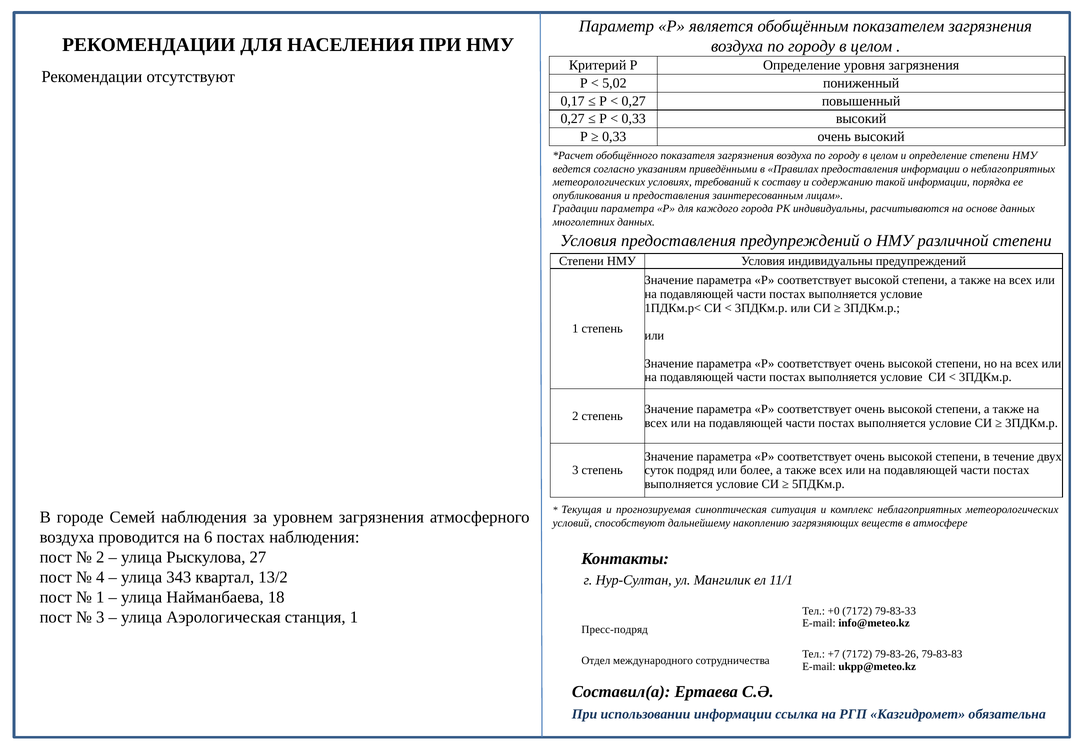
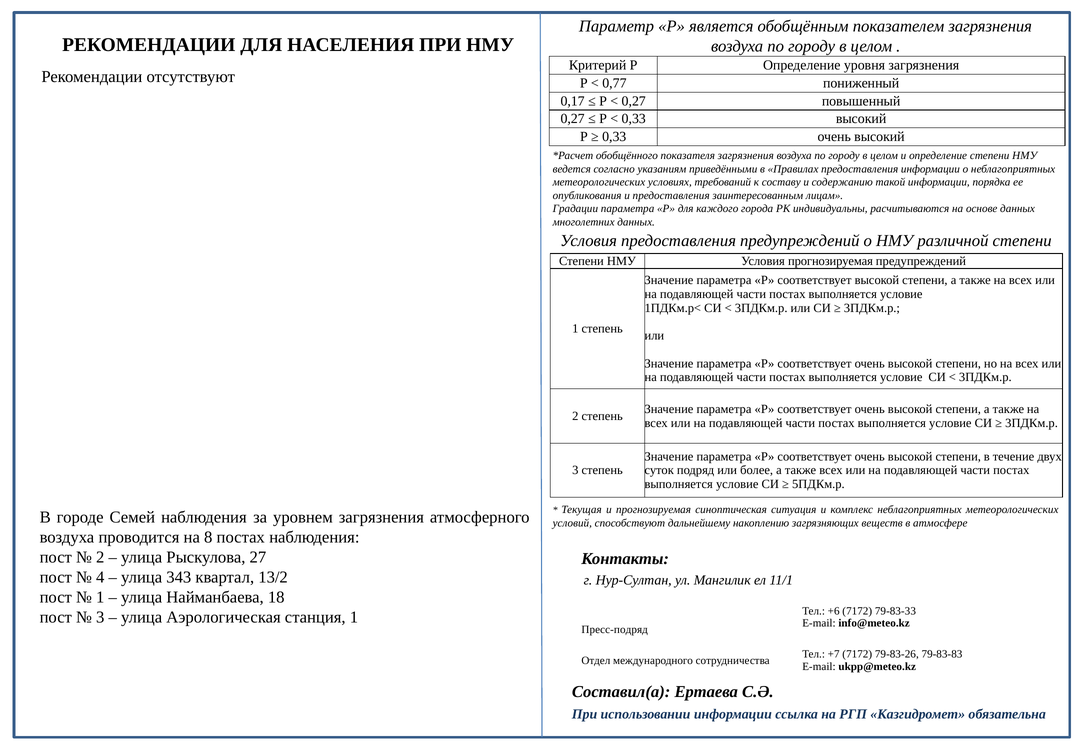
5,02: 5,02 -> 0,77
Условия индивидуальны: индивидуальны -> прогнозируемая
6: 6 -> 8
+0: +0 -> +6
